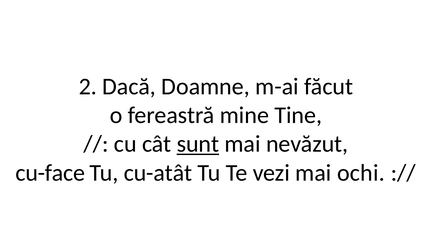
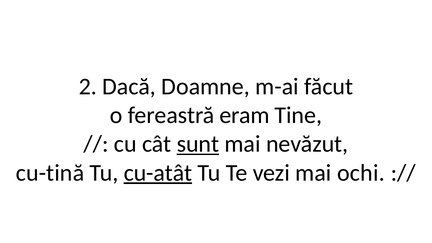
mine: mine -> eram
cu-face: cu-face -> cu-tină
cu-atât underline: none -> present
